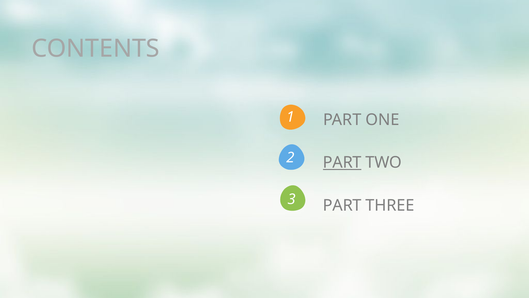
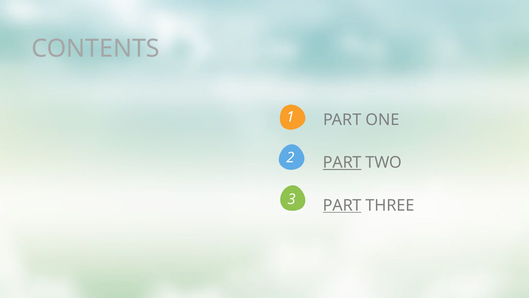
PART at (342, 205) underline: none -> present
